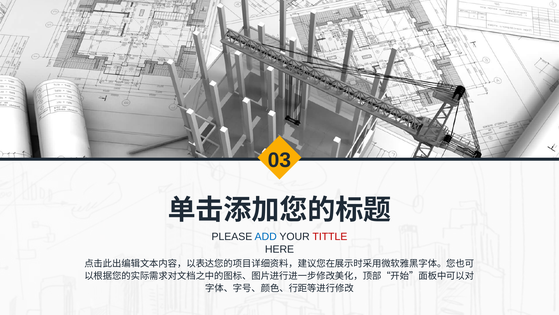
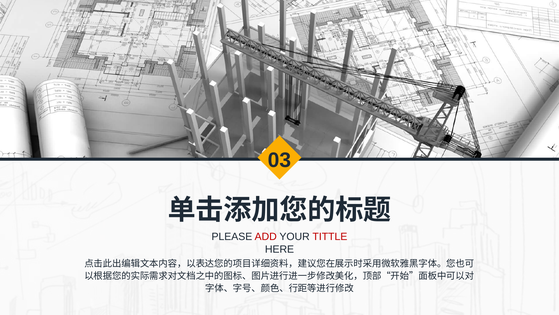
ADD colour: blue -> red
